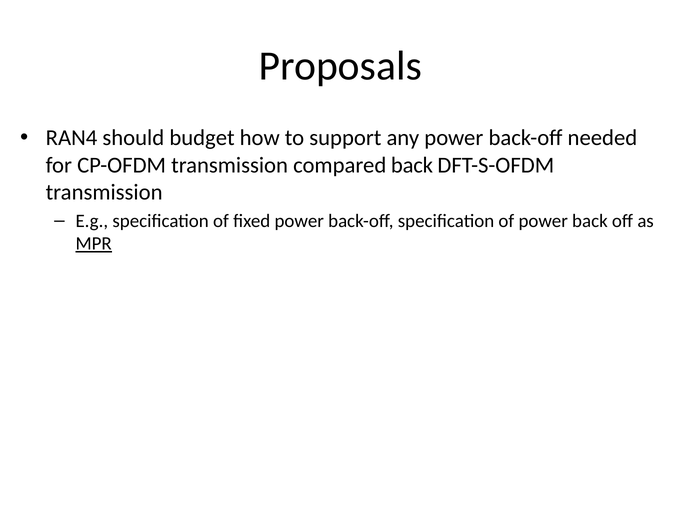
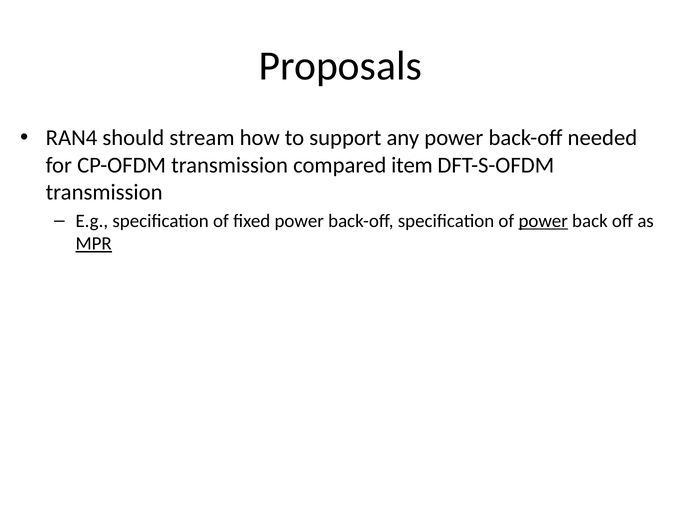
budget: budget -> stream
compared back: back -> item
power at (543, 221) underline: none -> present
